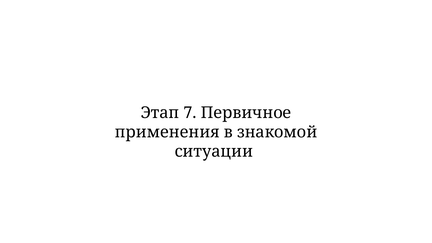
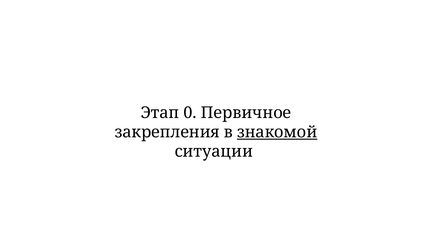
7: 7 -> 0
применения: применения -> закрепления
знакомой underline: none -> present
